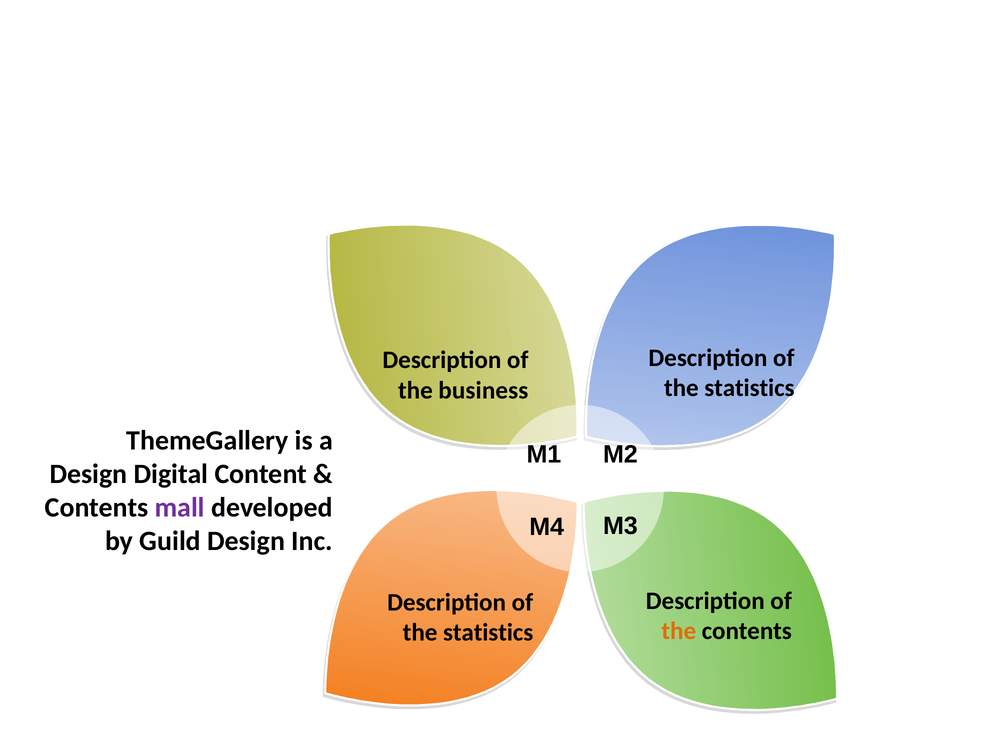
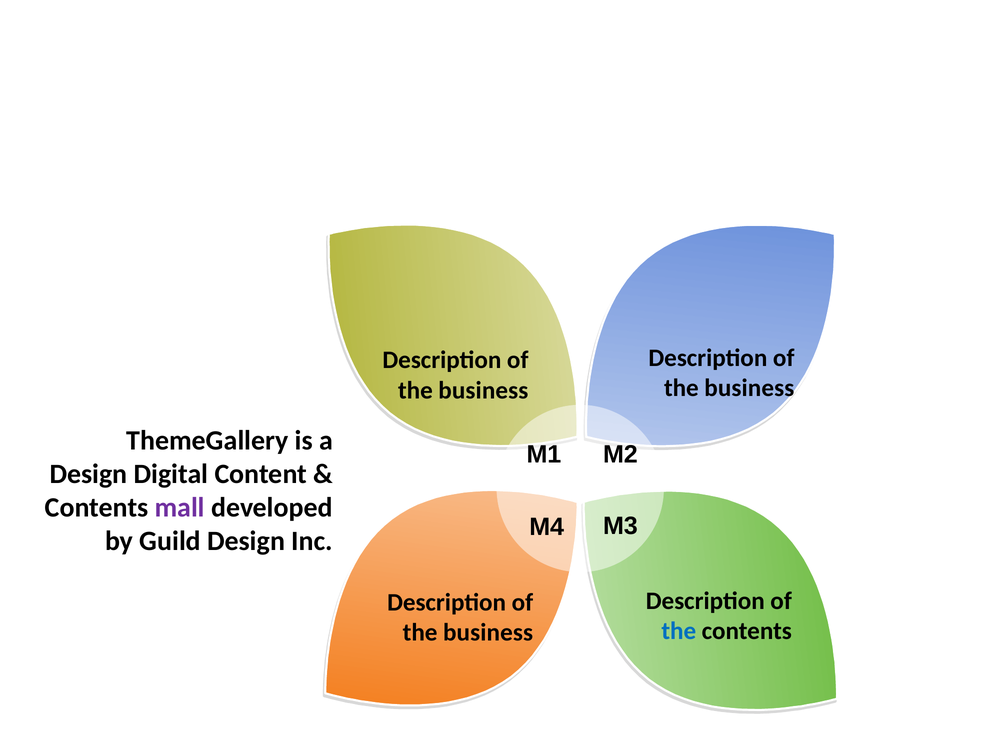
statistics at (749, 388): statistics -> business
the at (679, 631) colour: orange -> blue
statistics at (488, 633): statistics -> business
